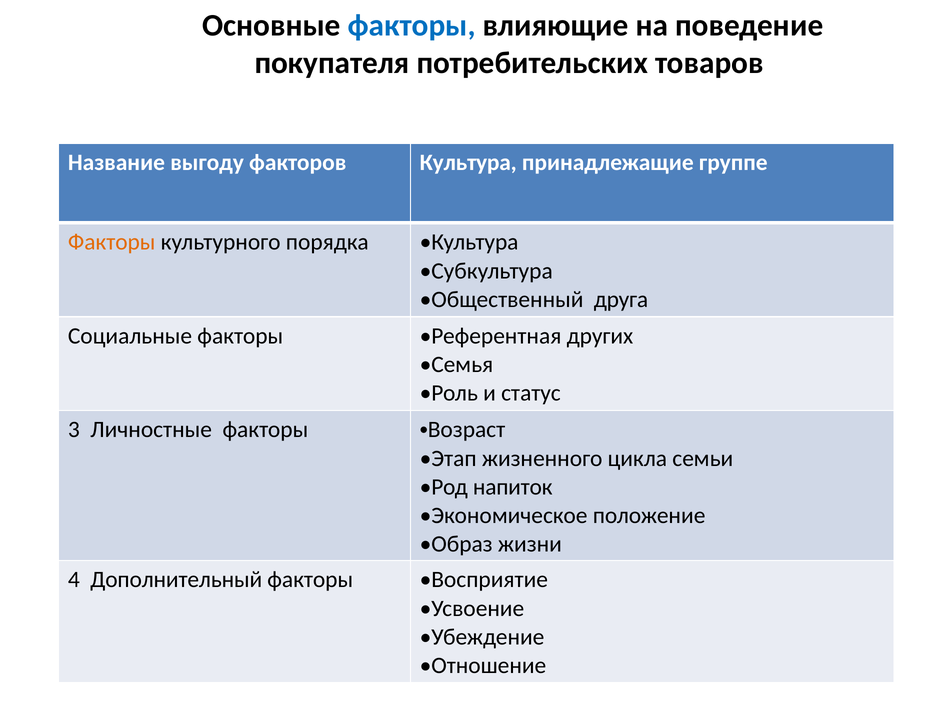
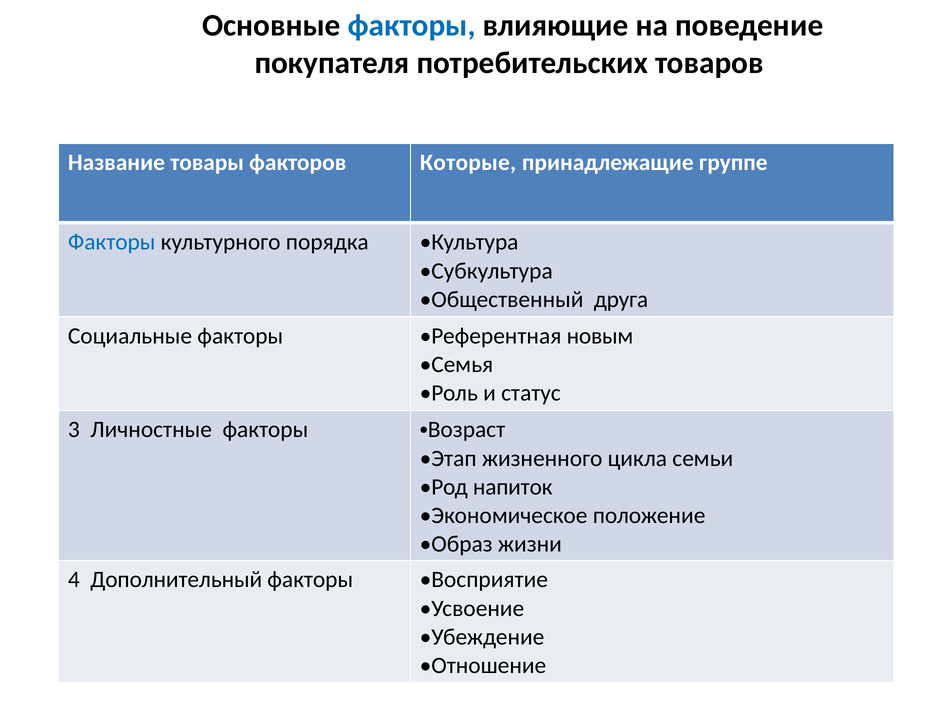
выгоду: выгоду -> товары
факторов Культура: Культура -> Которые
Факторы at (112, 242) colour: orange -> blue
других: других -> новым
